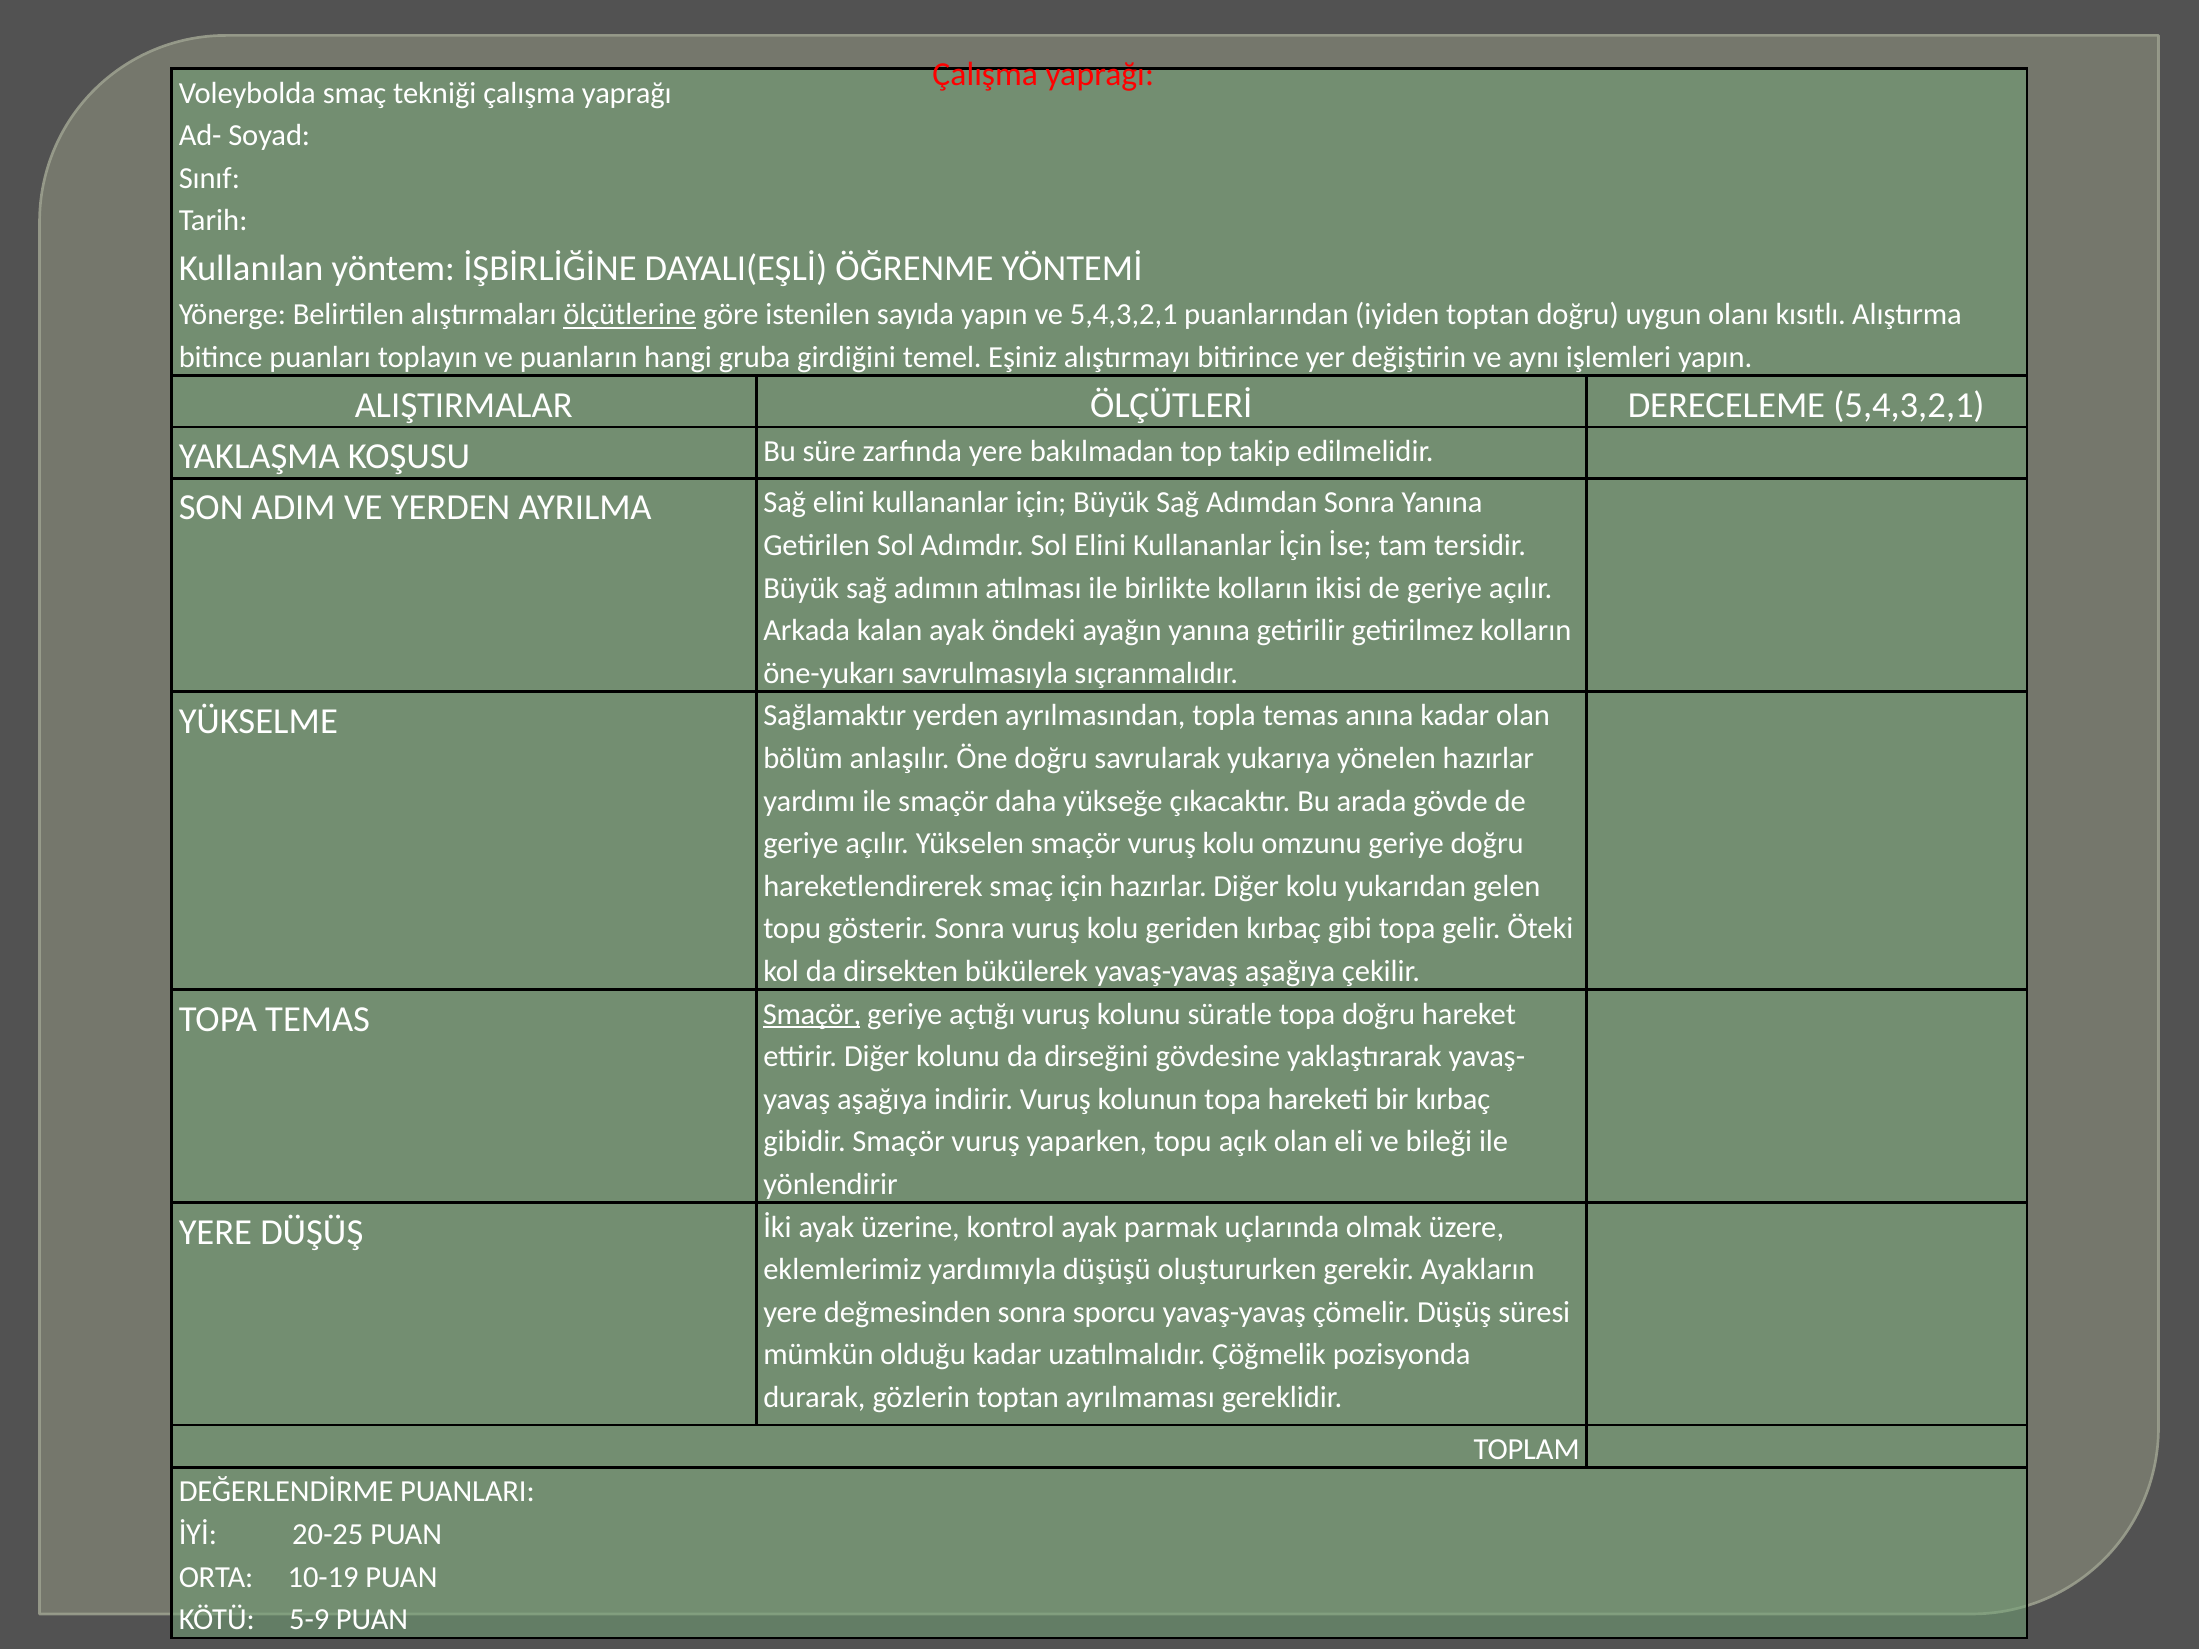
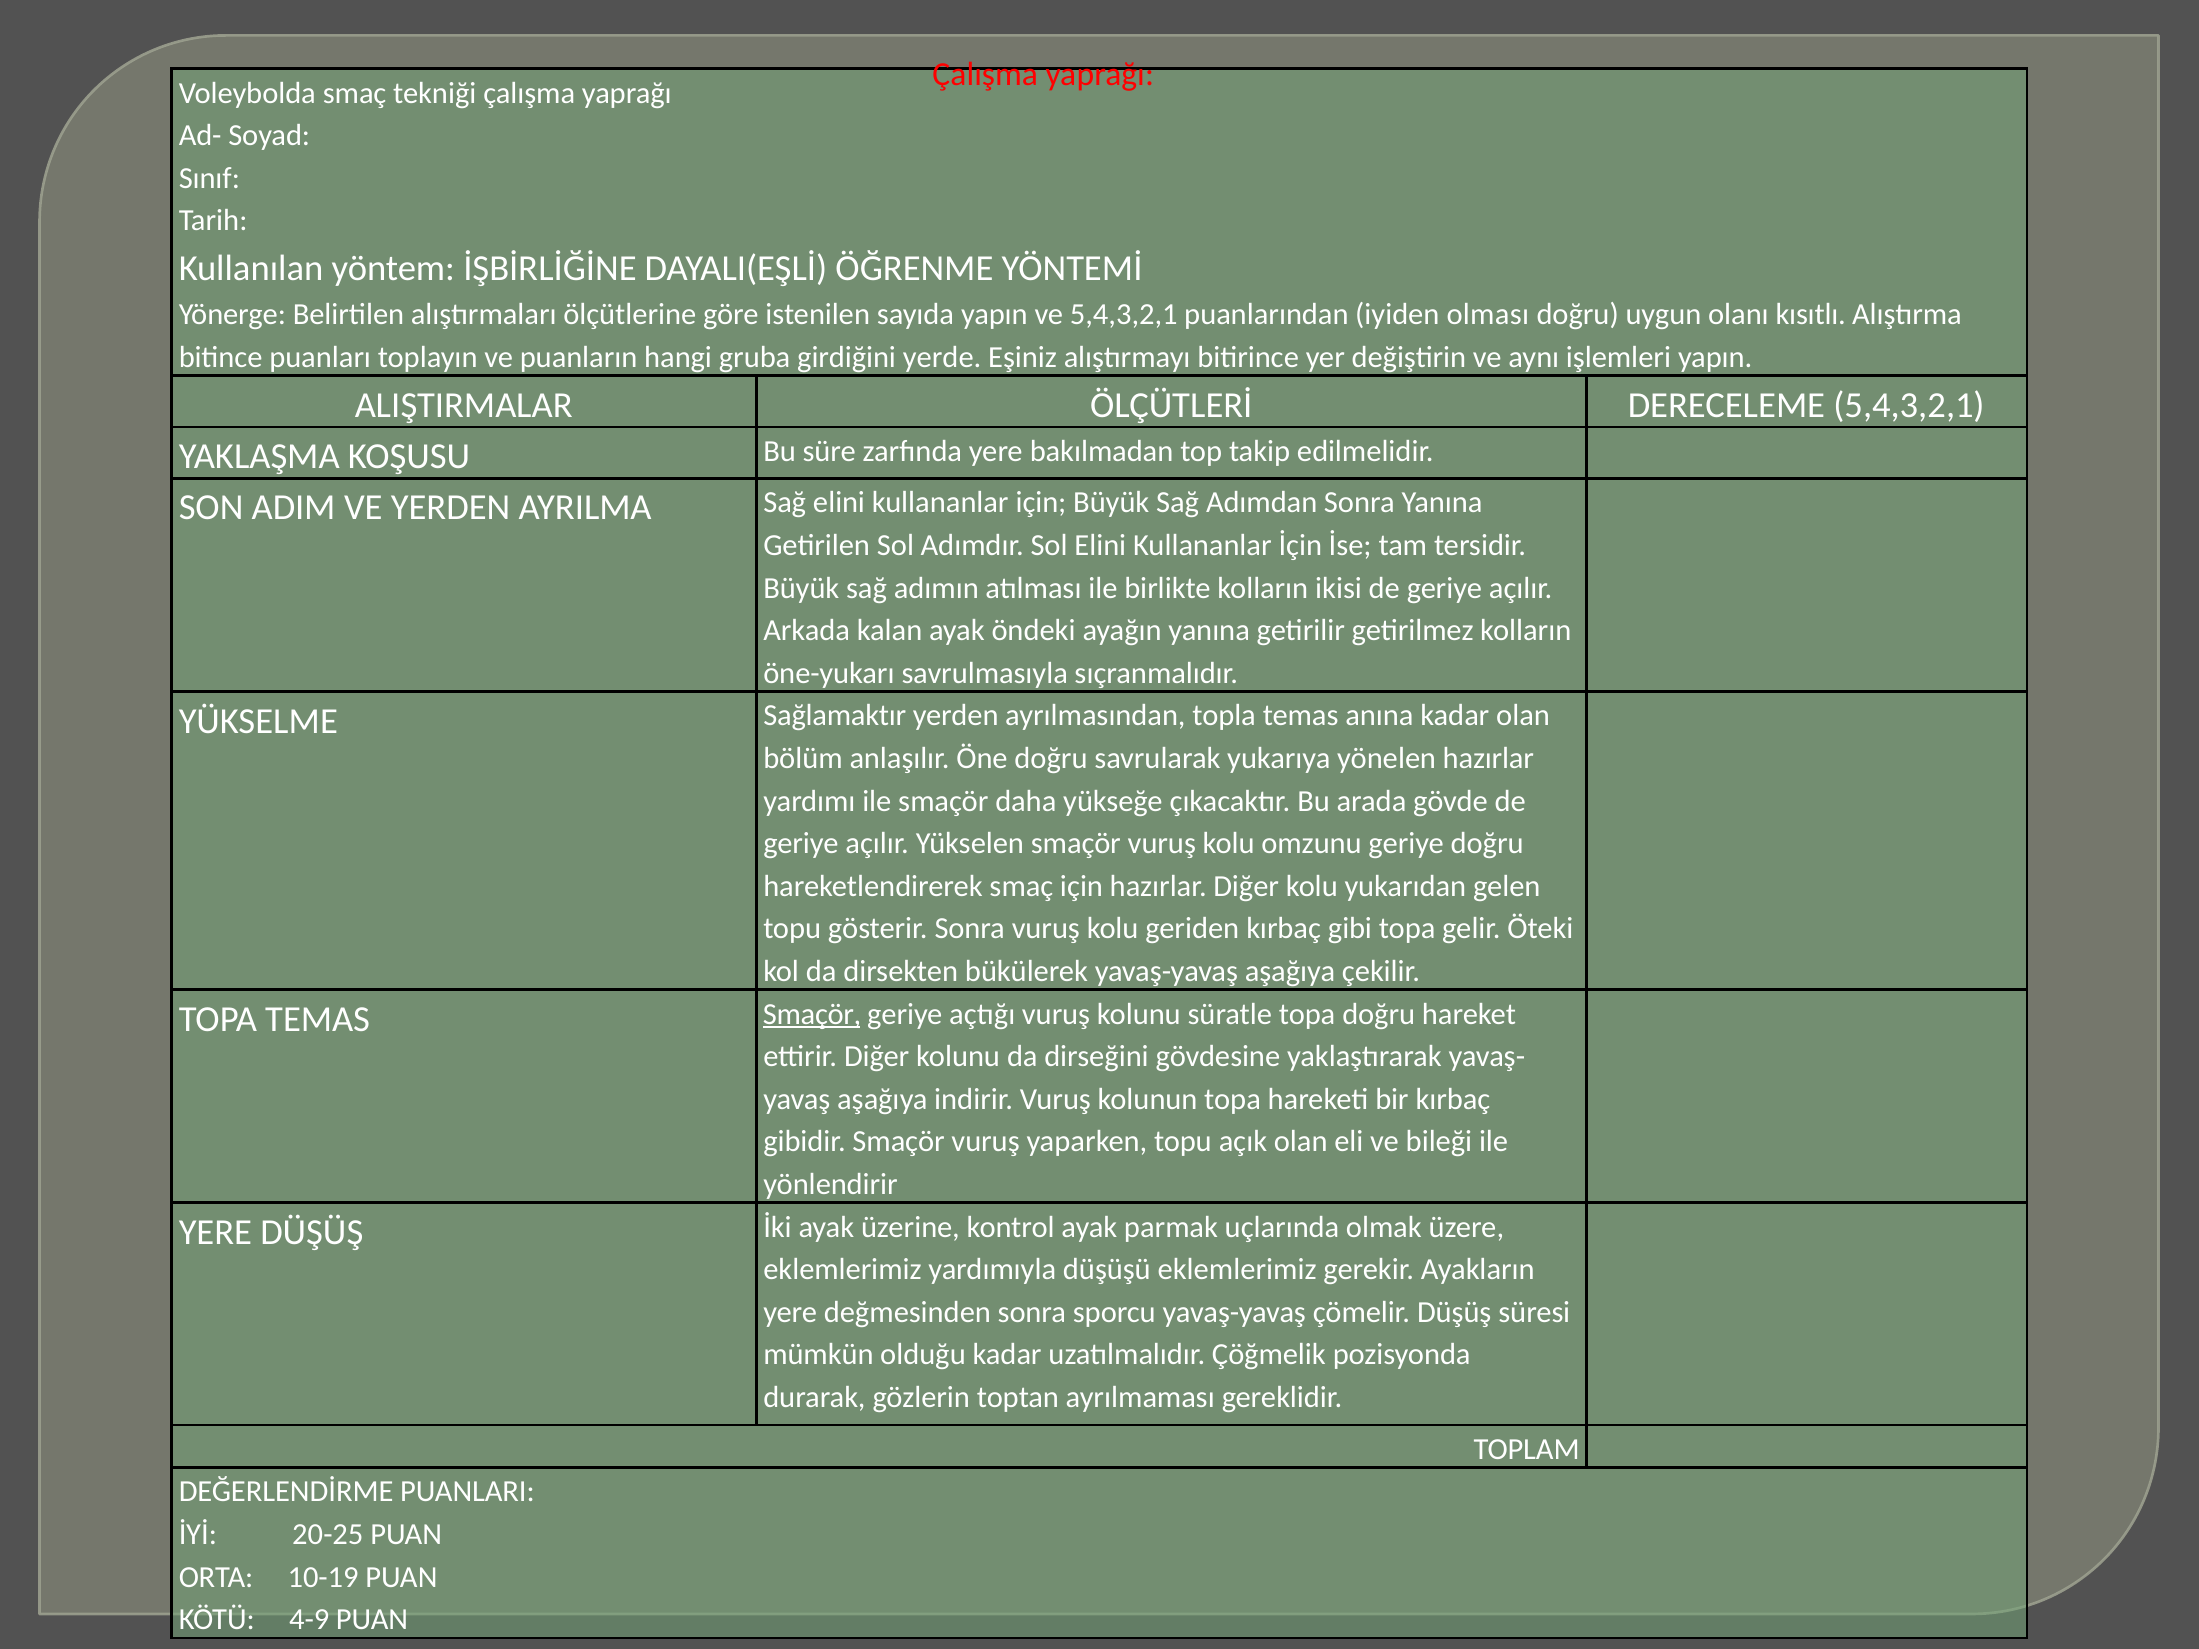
ölçütlerine underline: present -> none
iyiden toptan: toptan -> olması
temel: temel -> yerde
düşüşü oluştururken: oluştururken -> eklemlerimiz
5-9: 5-9 -> 4-9
